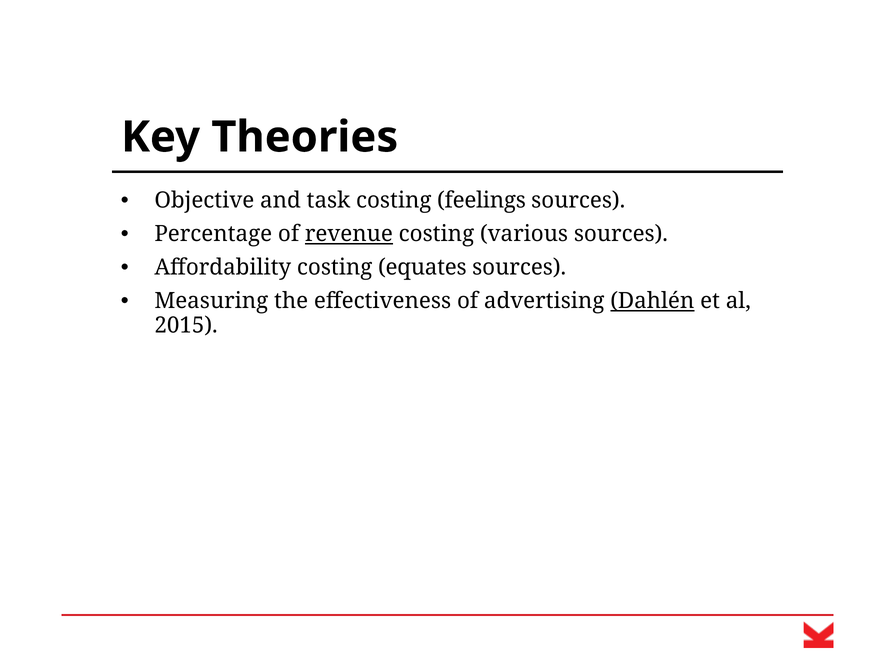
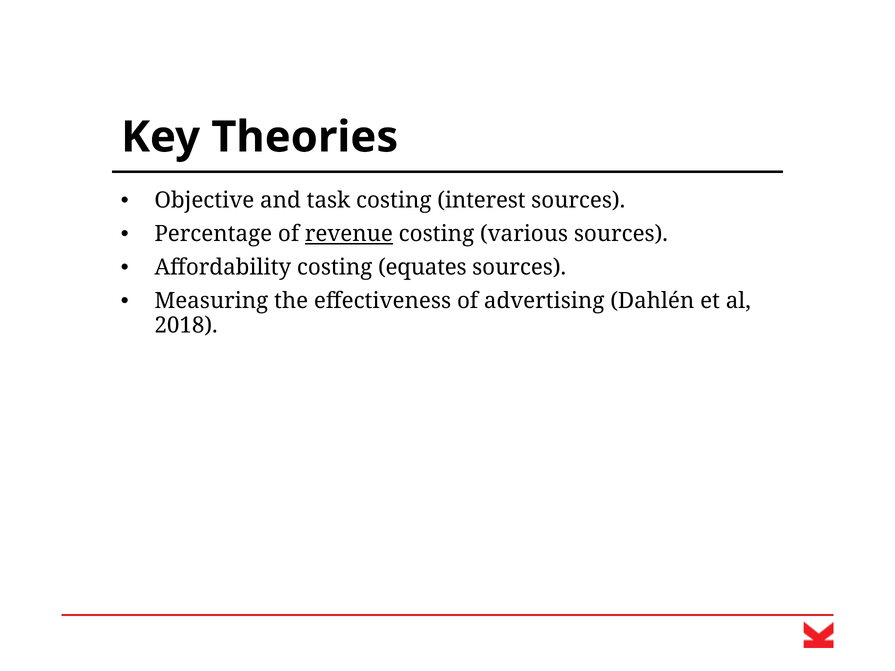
feelings: feelings -> interest
Dahlén underline: present -> none
2015: 2015 -> 2018
